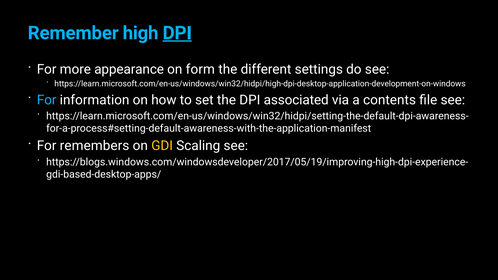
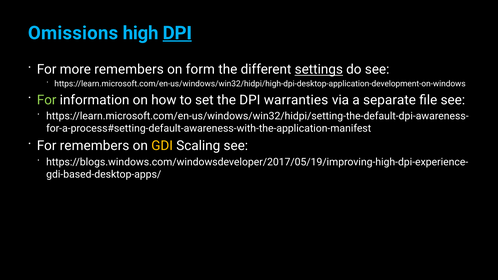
Remember: Remember -> Omissions
more appearance: appearance -> remembers
settings underline: none -> present
For at (47, 100) colour: light blue -> light green
associated: associated -> warranties
contents: contents -> separate
